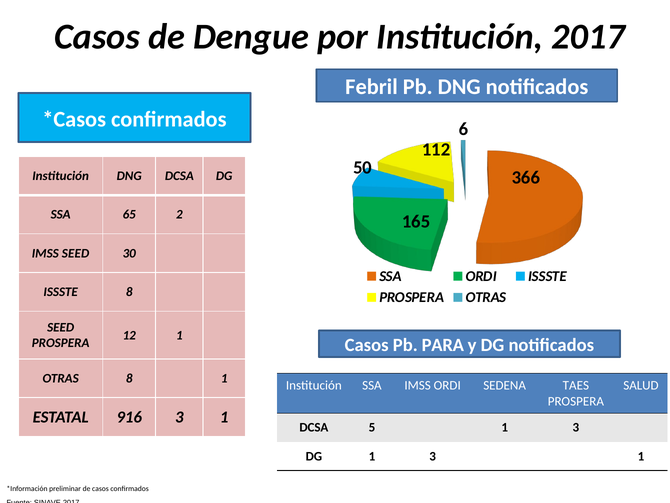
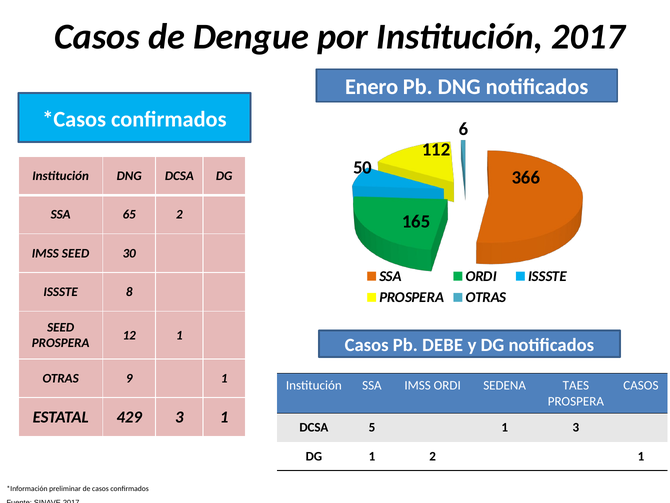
Febril: Febril -> Enero
PARA: PARA -> DEBE
OTRAS 8: 8 -> 9
SALUD at (641, 385): SALUD -> CASOS
916: 916 -> 429
DG 1 3: 3 -> 2
